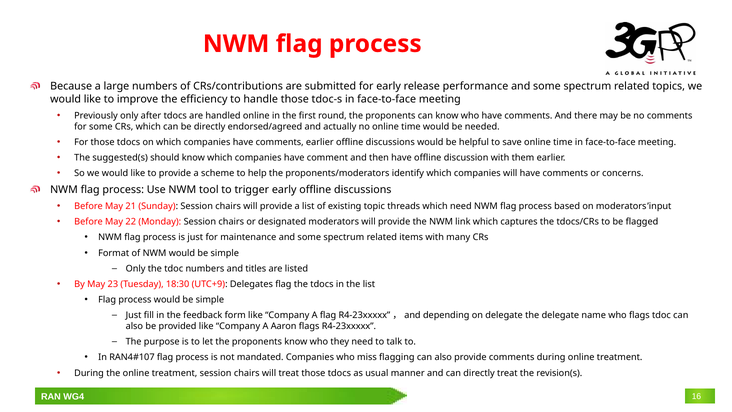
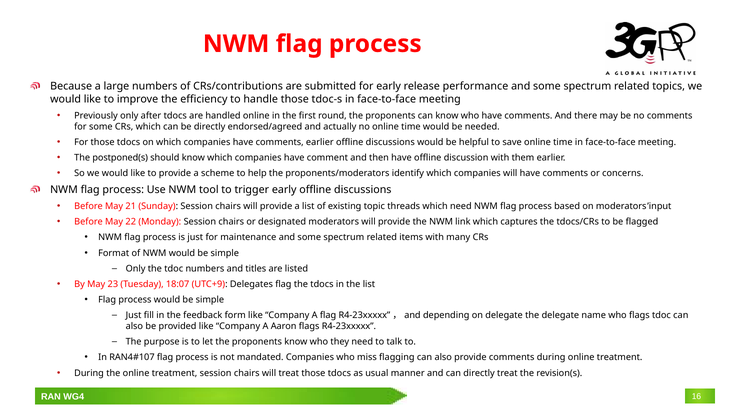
suggested(s: suggested(s -> postponed(s
18:30: 18:30 -> 18:07
